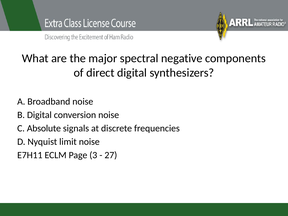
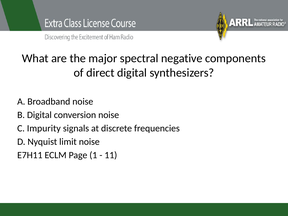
Absolute: Absolute -> Impurity
3: 3 -> 1
27: 27 -> 11
